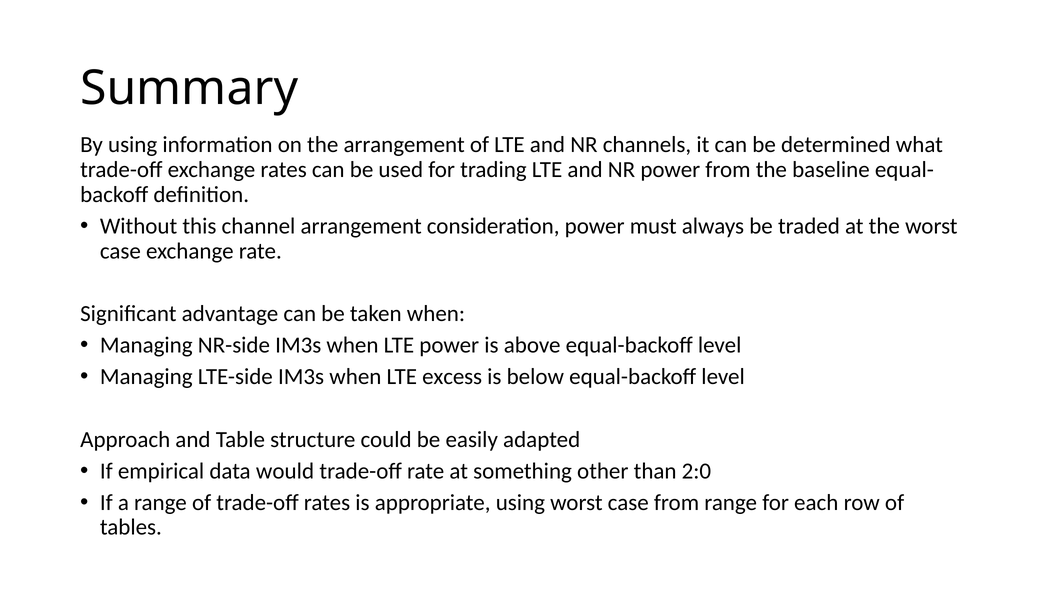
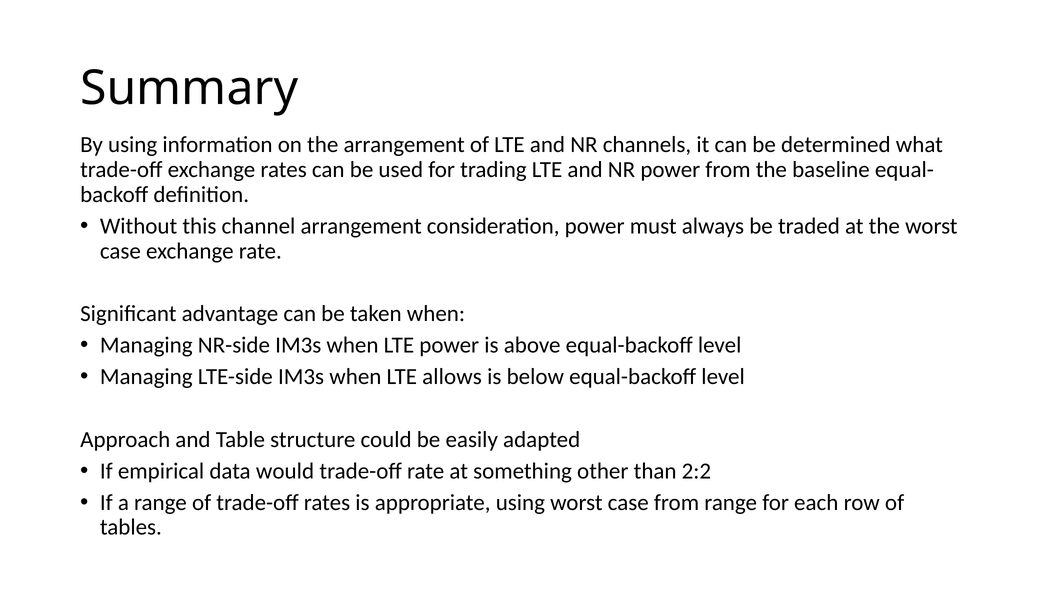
excess: excess -> allows
2:0: 2:0 -> 2:2
